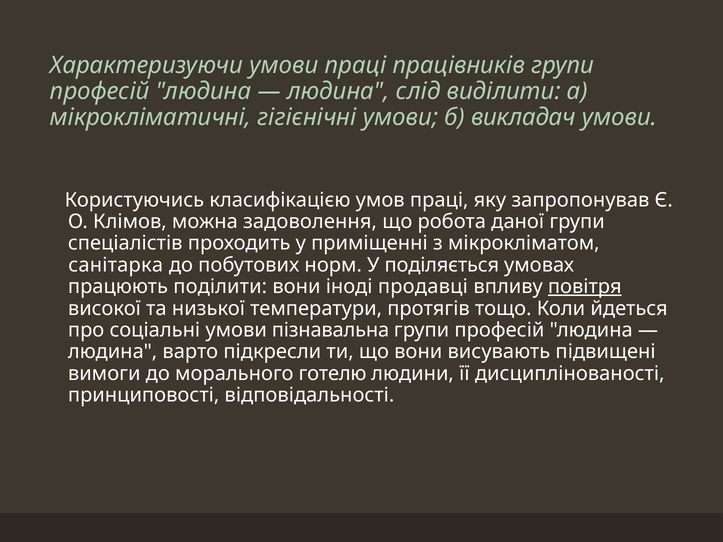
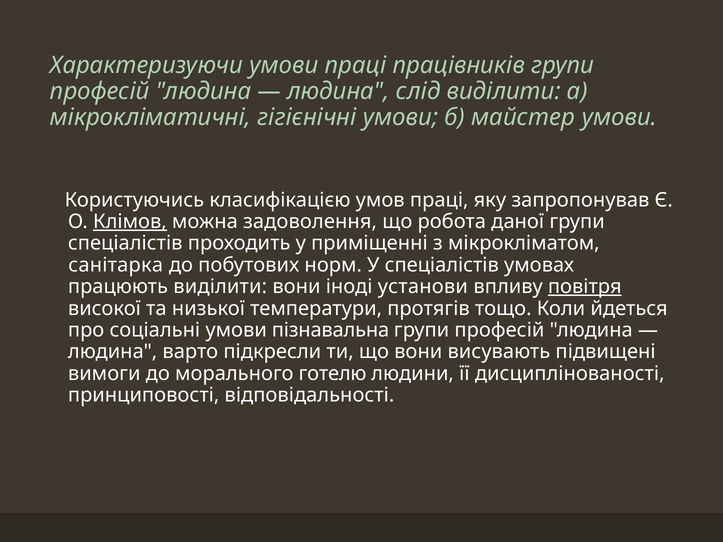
викладач: викладач -> майстер
Клімов underline: none -> present
У поділяється: поділяється -> спеціалістів
працюють поділити: поділити -> виділити
продавці: продавці -> установи
